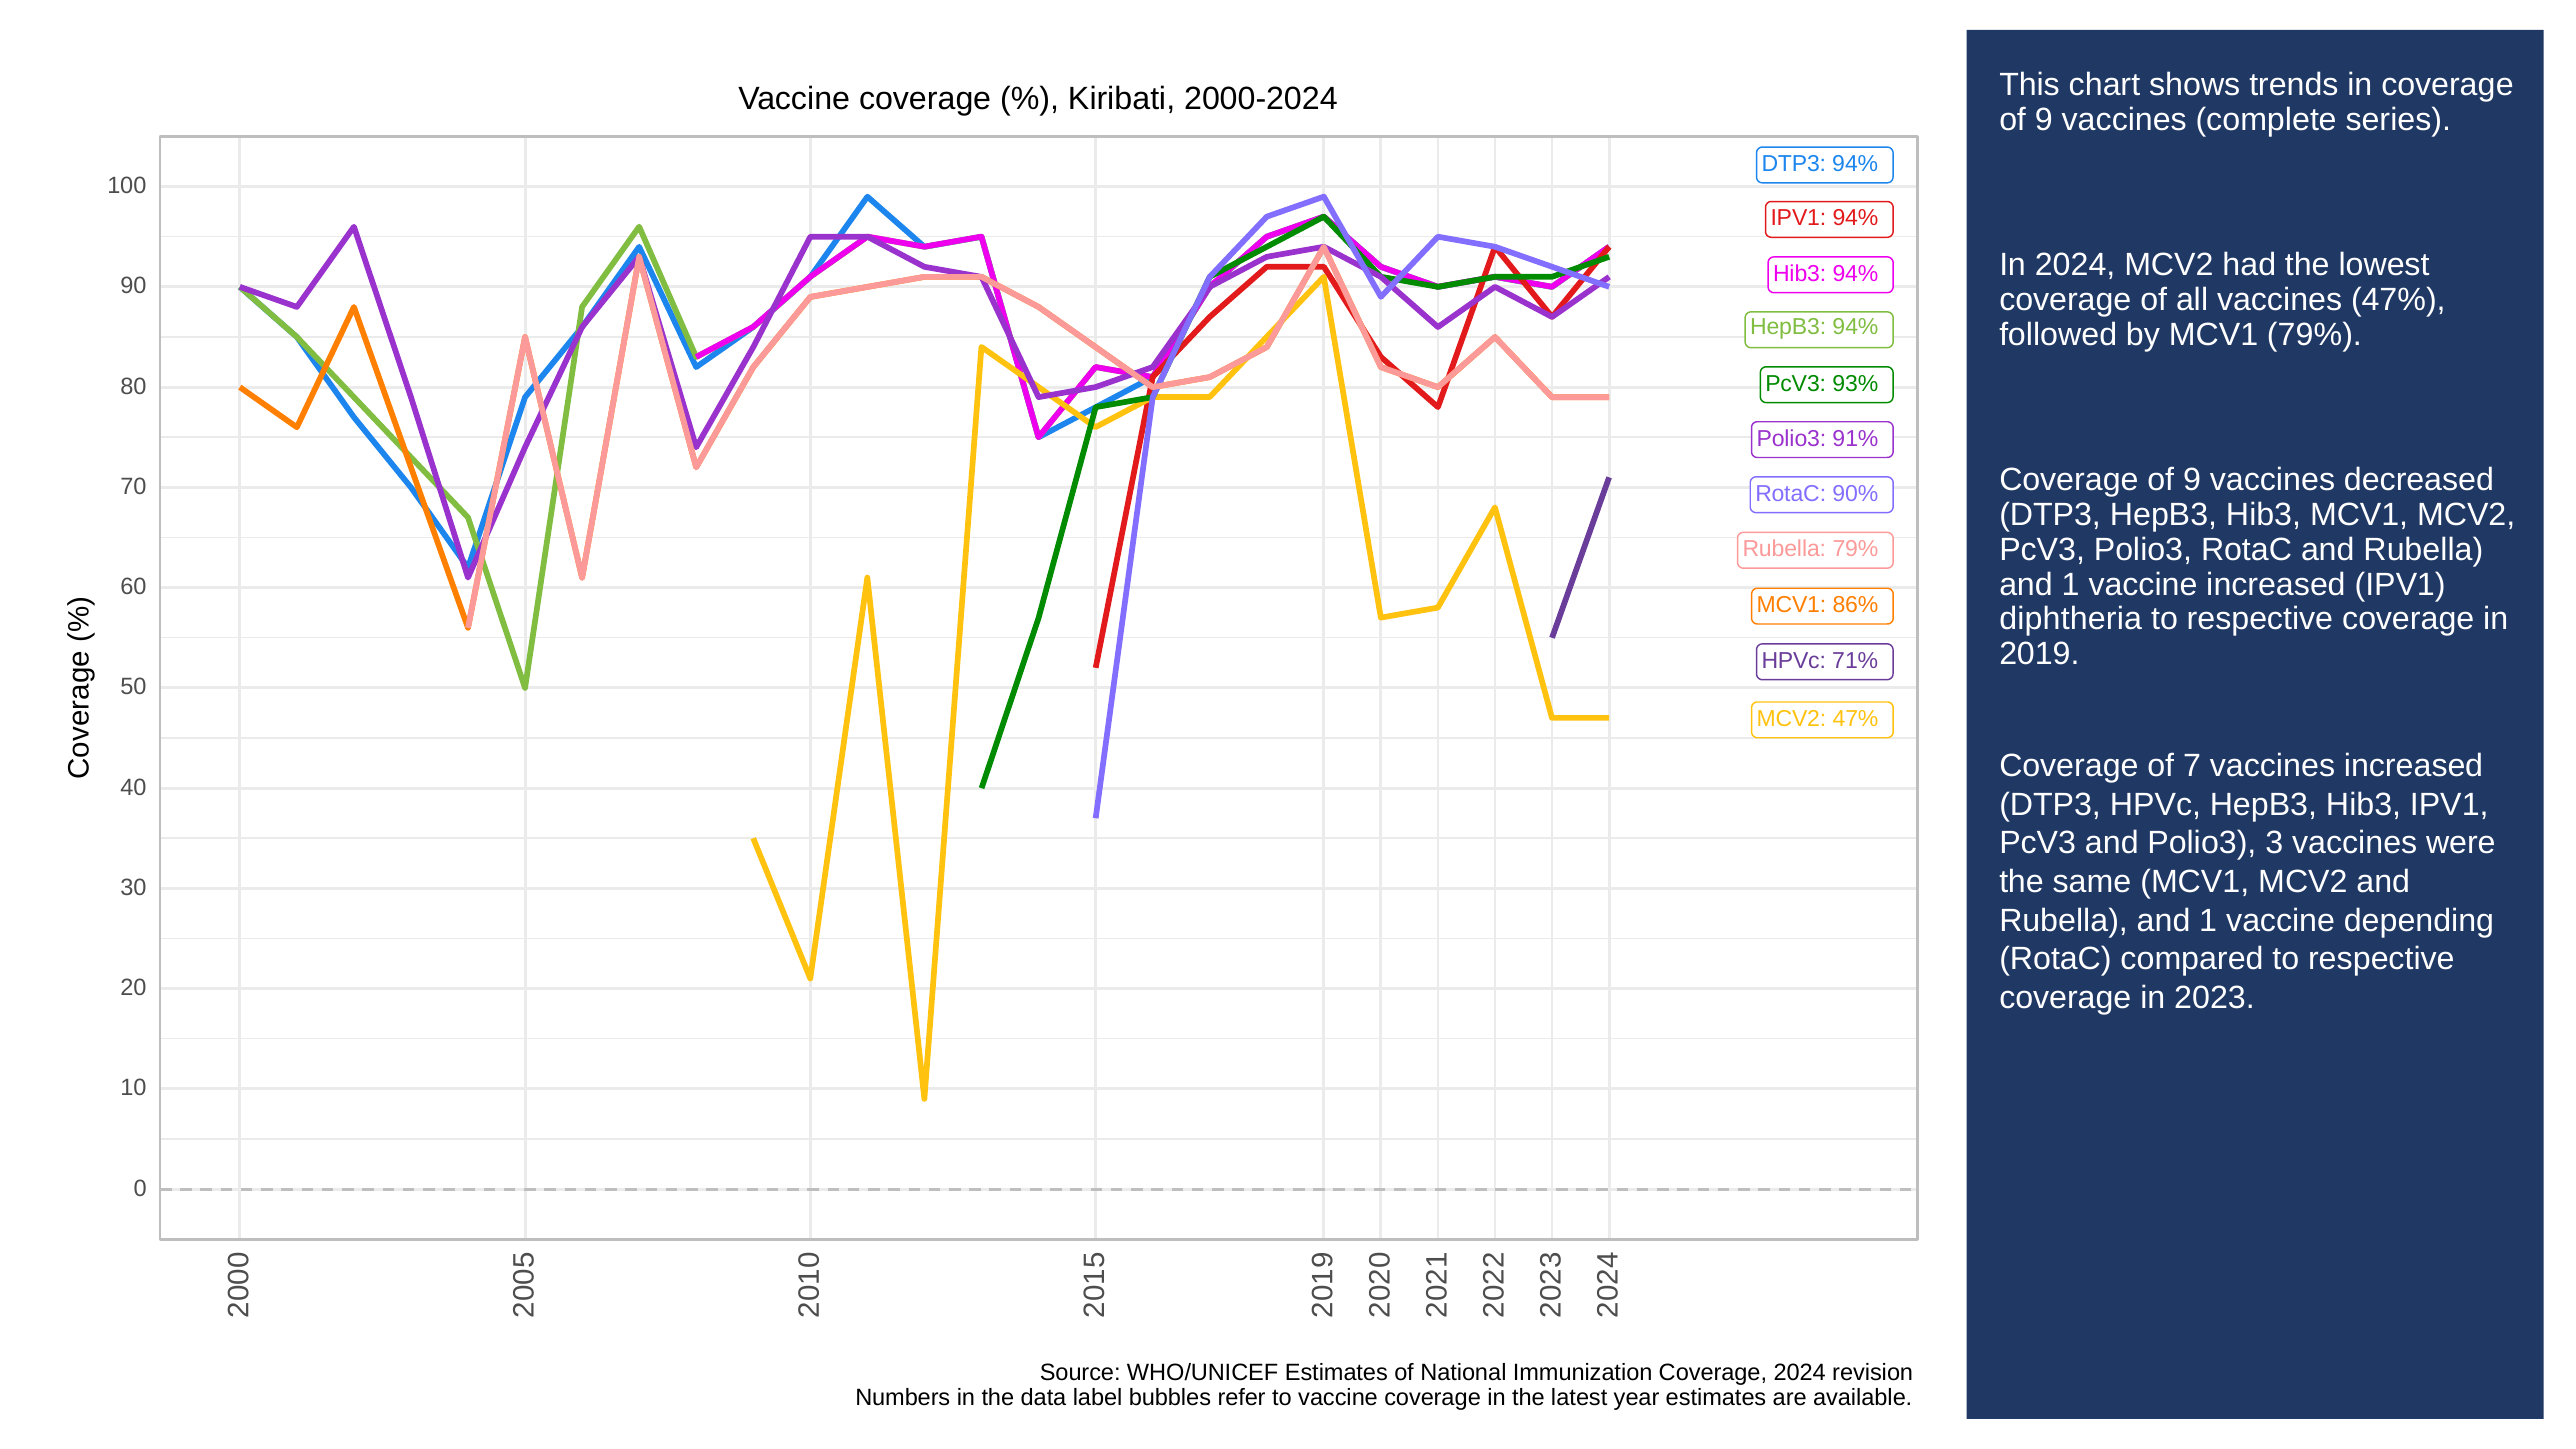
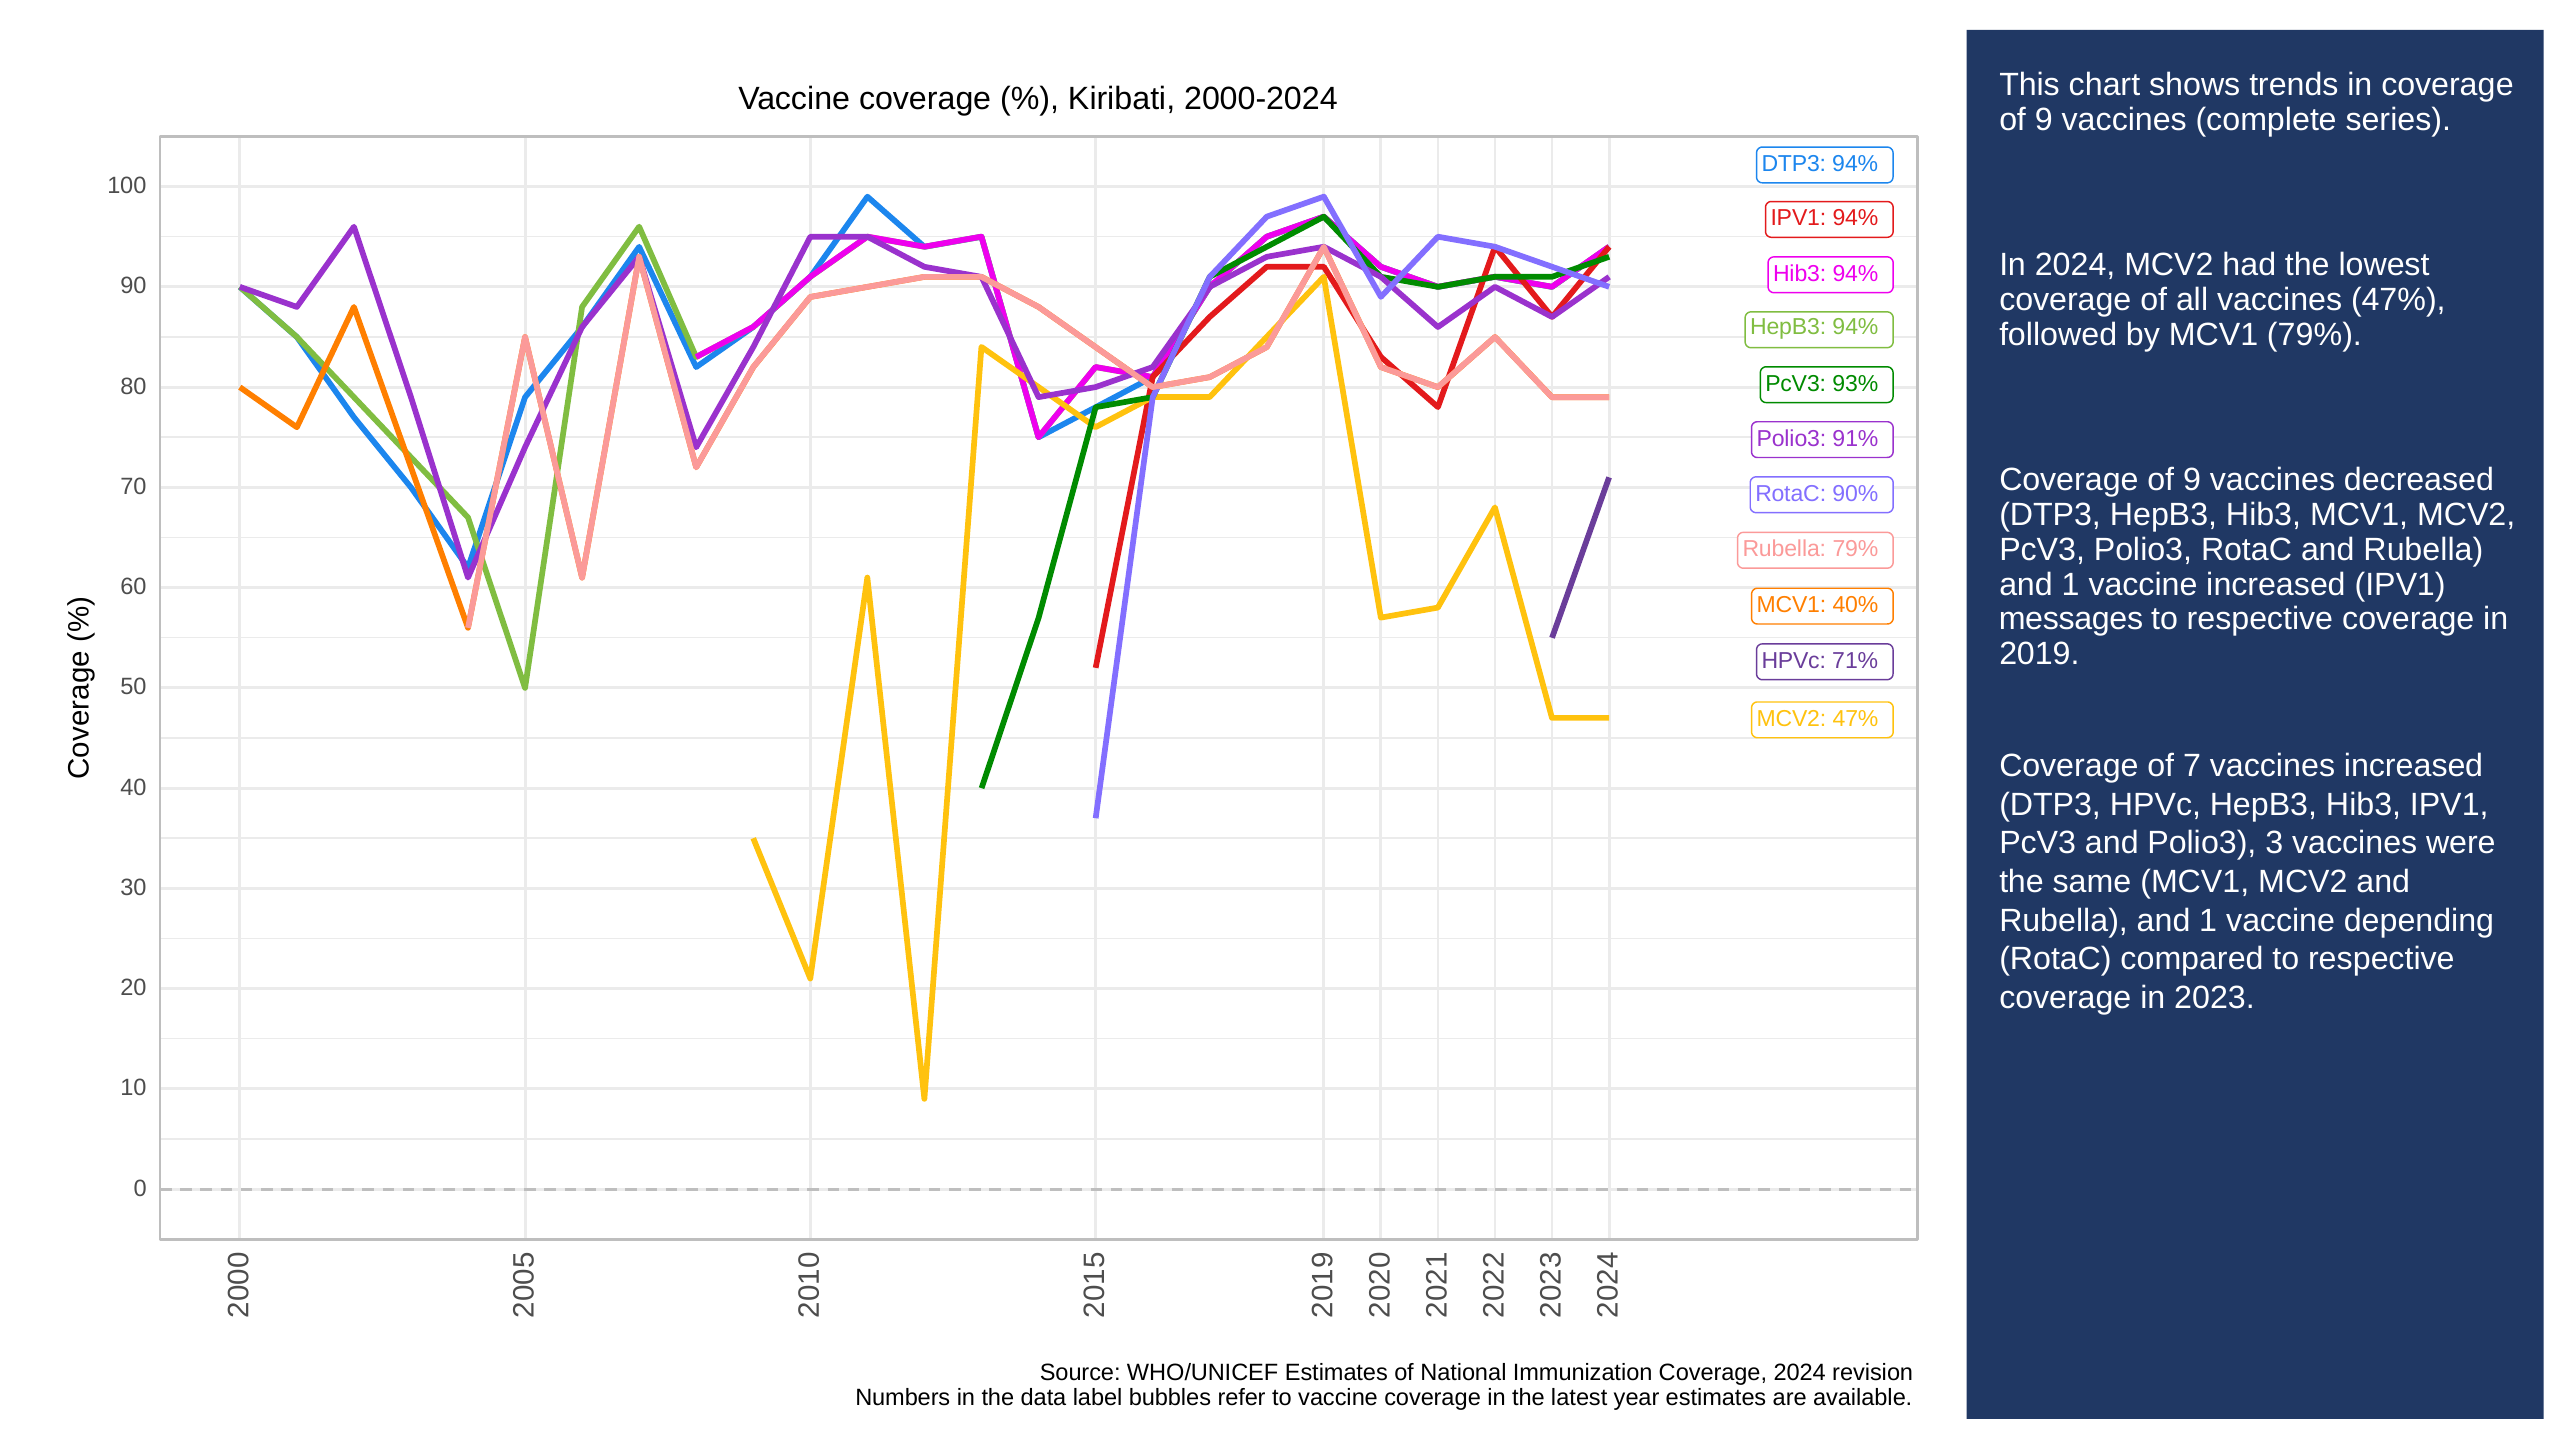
86%: 86% -> 40%
diphtheria: diphtheria -> messages
